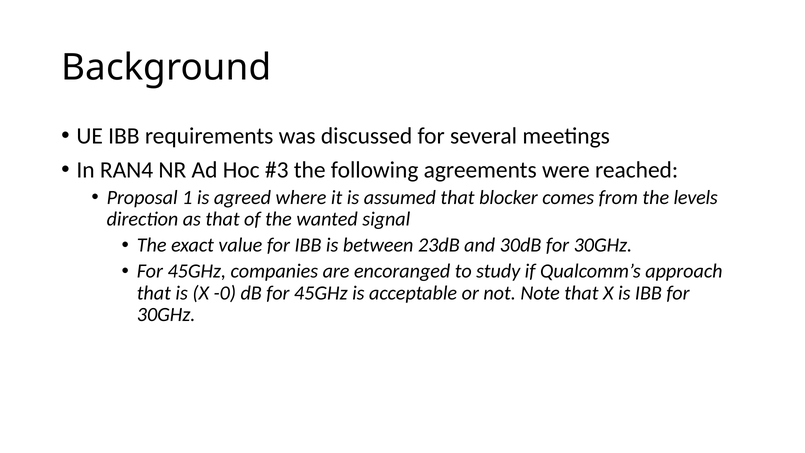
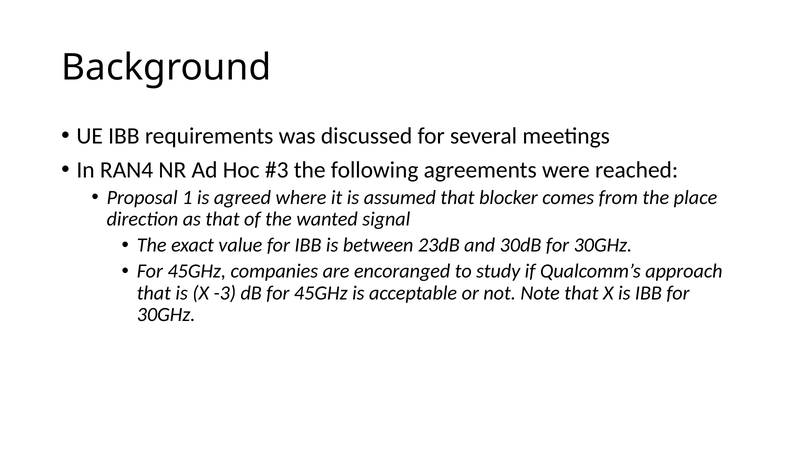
levels: levels -> place
-0: -0 -> -3
